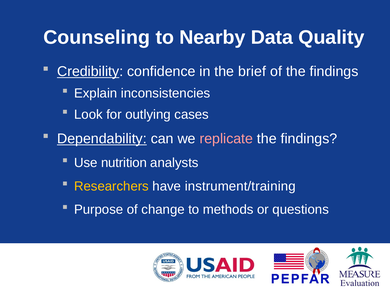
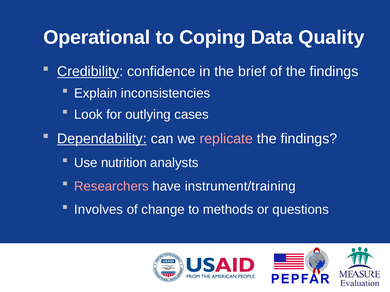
Counseling: Counseling -> Operational
Nearby: Nearby -> Coping
Researchers colour: yellow -> pink
Purpose: Purpose -> Involves
